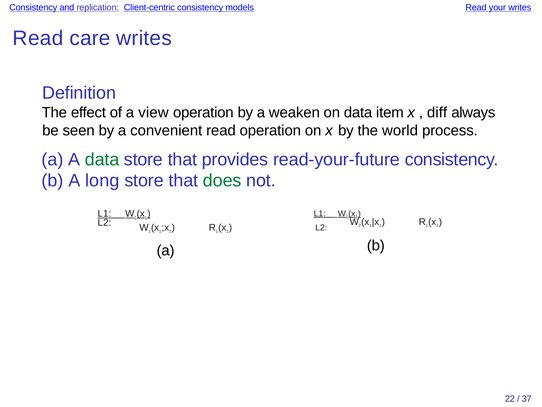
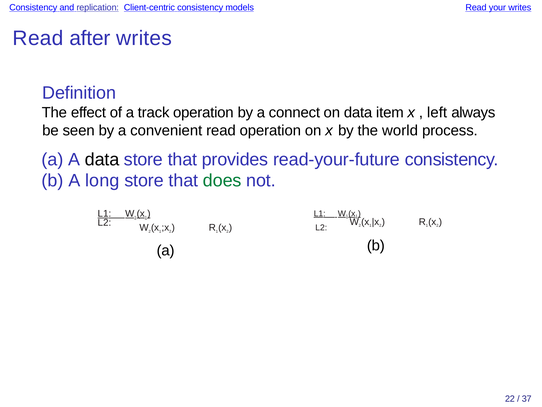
care: care -> after
view: view -> track
weaken: weaken -> connect
diff: diff -> left
data at (102, 159) colour: green -> black
